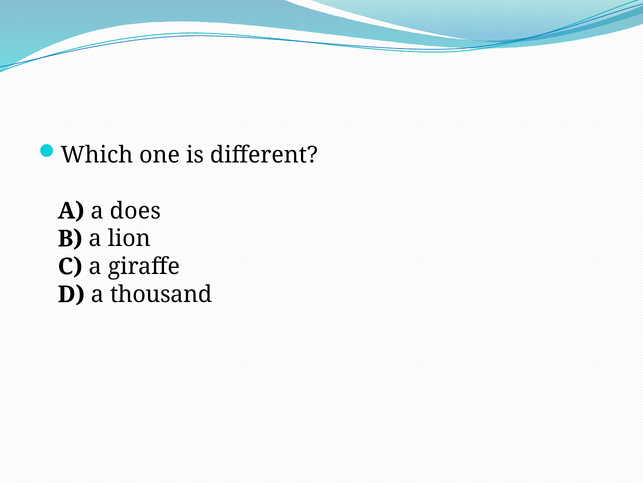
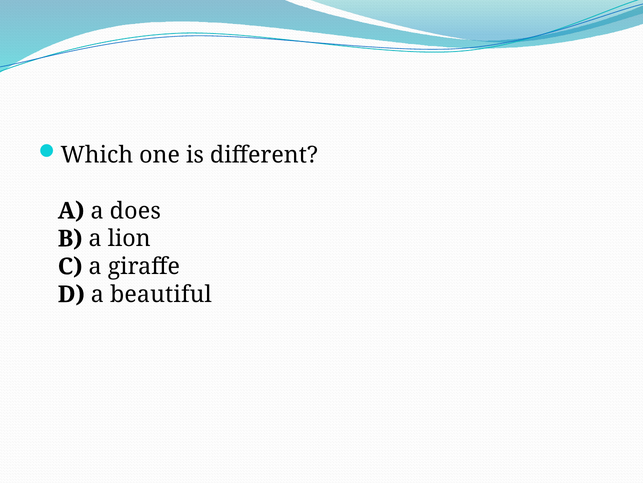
thousand: thousand -> beautiful
